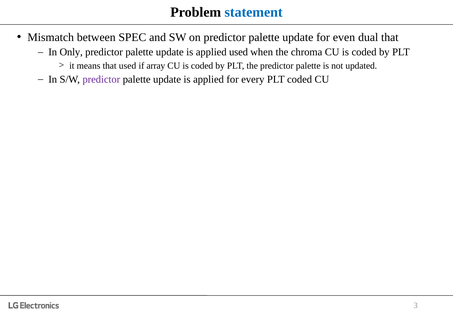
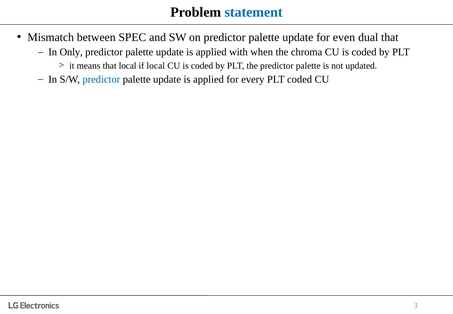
applied used: used -> with
that used: used -> local
if array: array -> local
predictor at (101, 79) colour: purple -> blue
